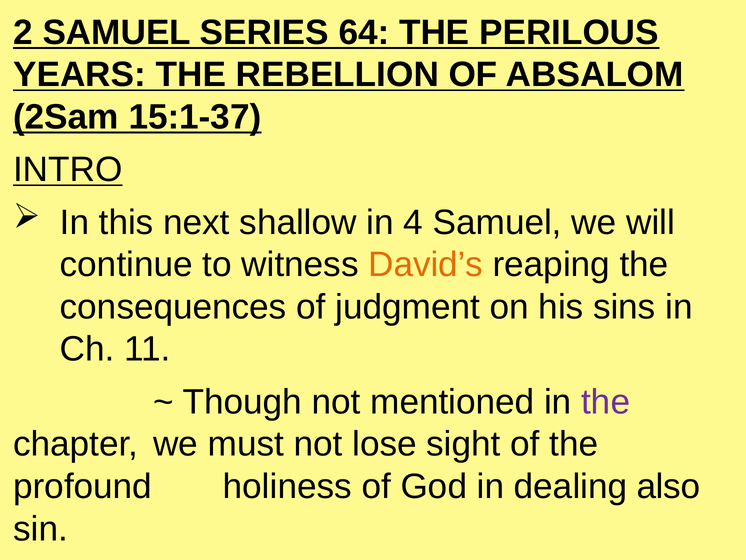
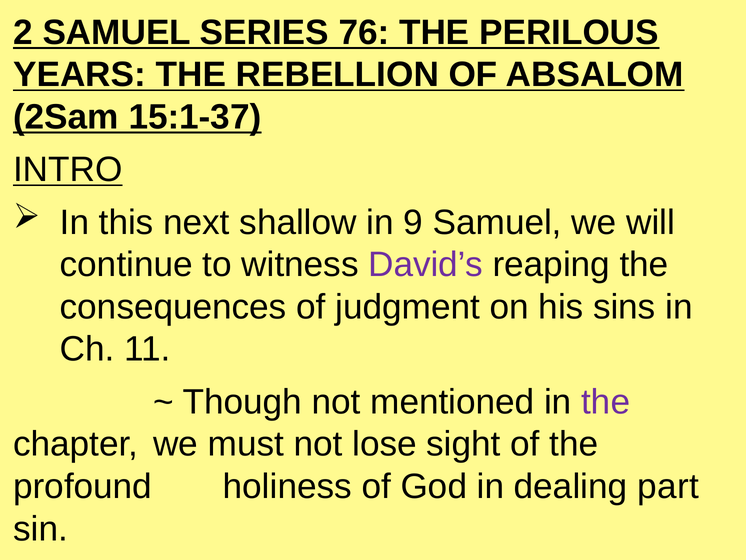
64: 64 -> 76
4: 4 -> 9
David’s colour: orange -> purple
also: also -> part
